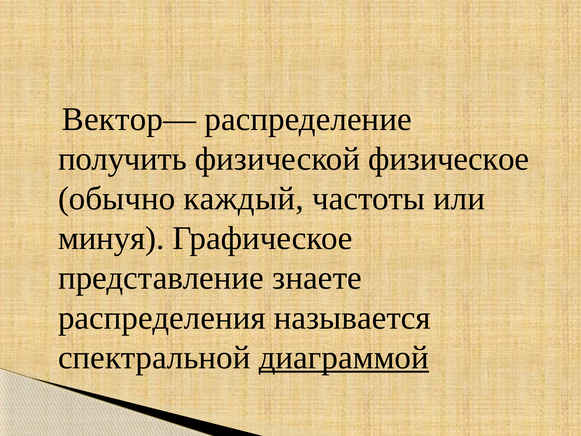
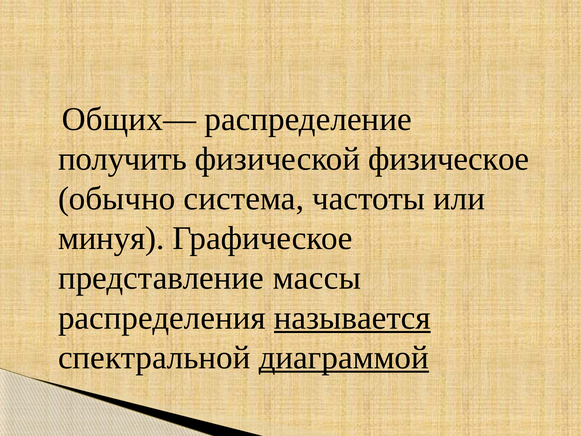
Вектор—: Вектор— -> Общих—
каждый: каждый -> система
знаете: знаете -> массы
называется underline: none -> present
